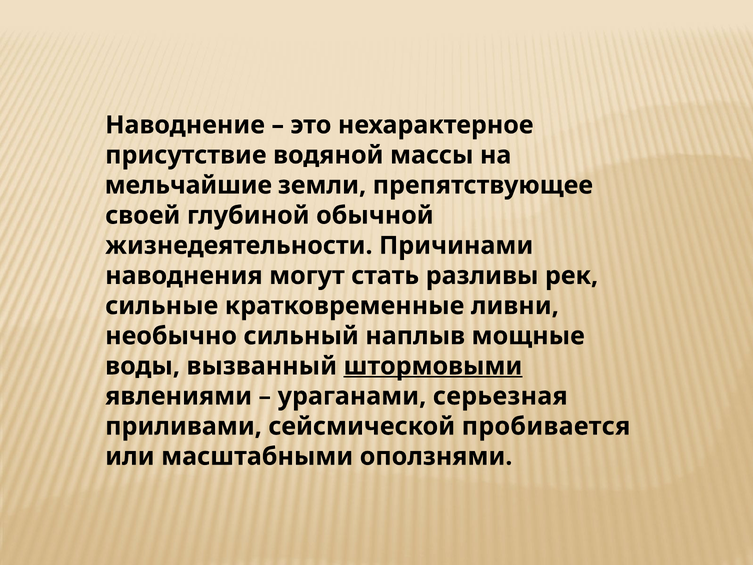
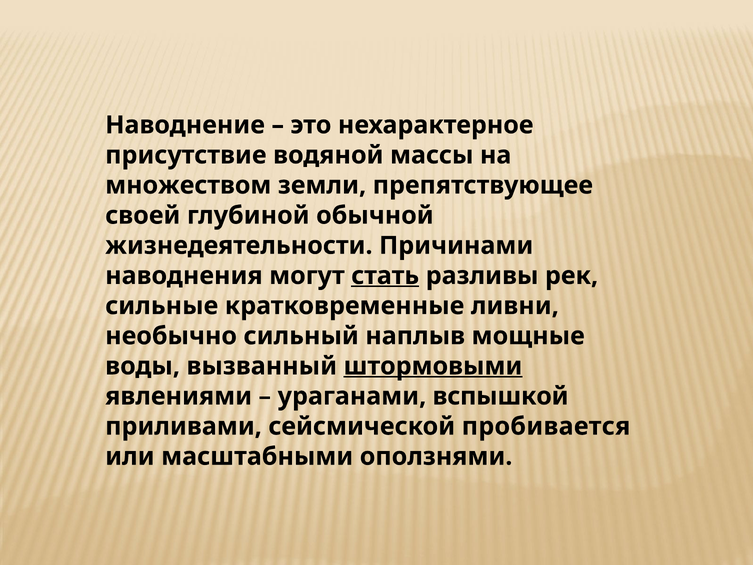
мельчайшие: мельчайшие -> множеством
стать underline: none -> present
серьезная: серьезная -> вспышкой
